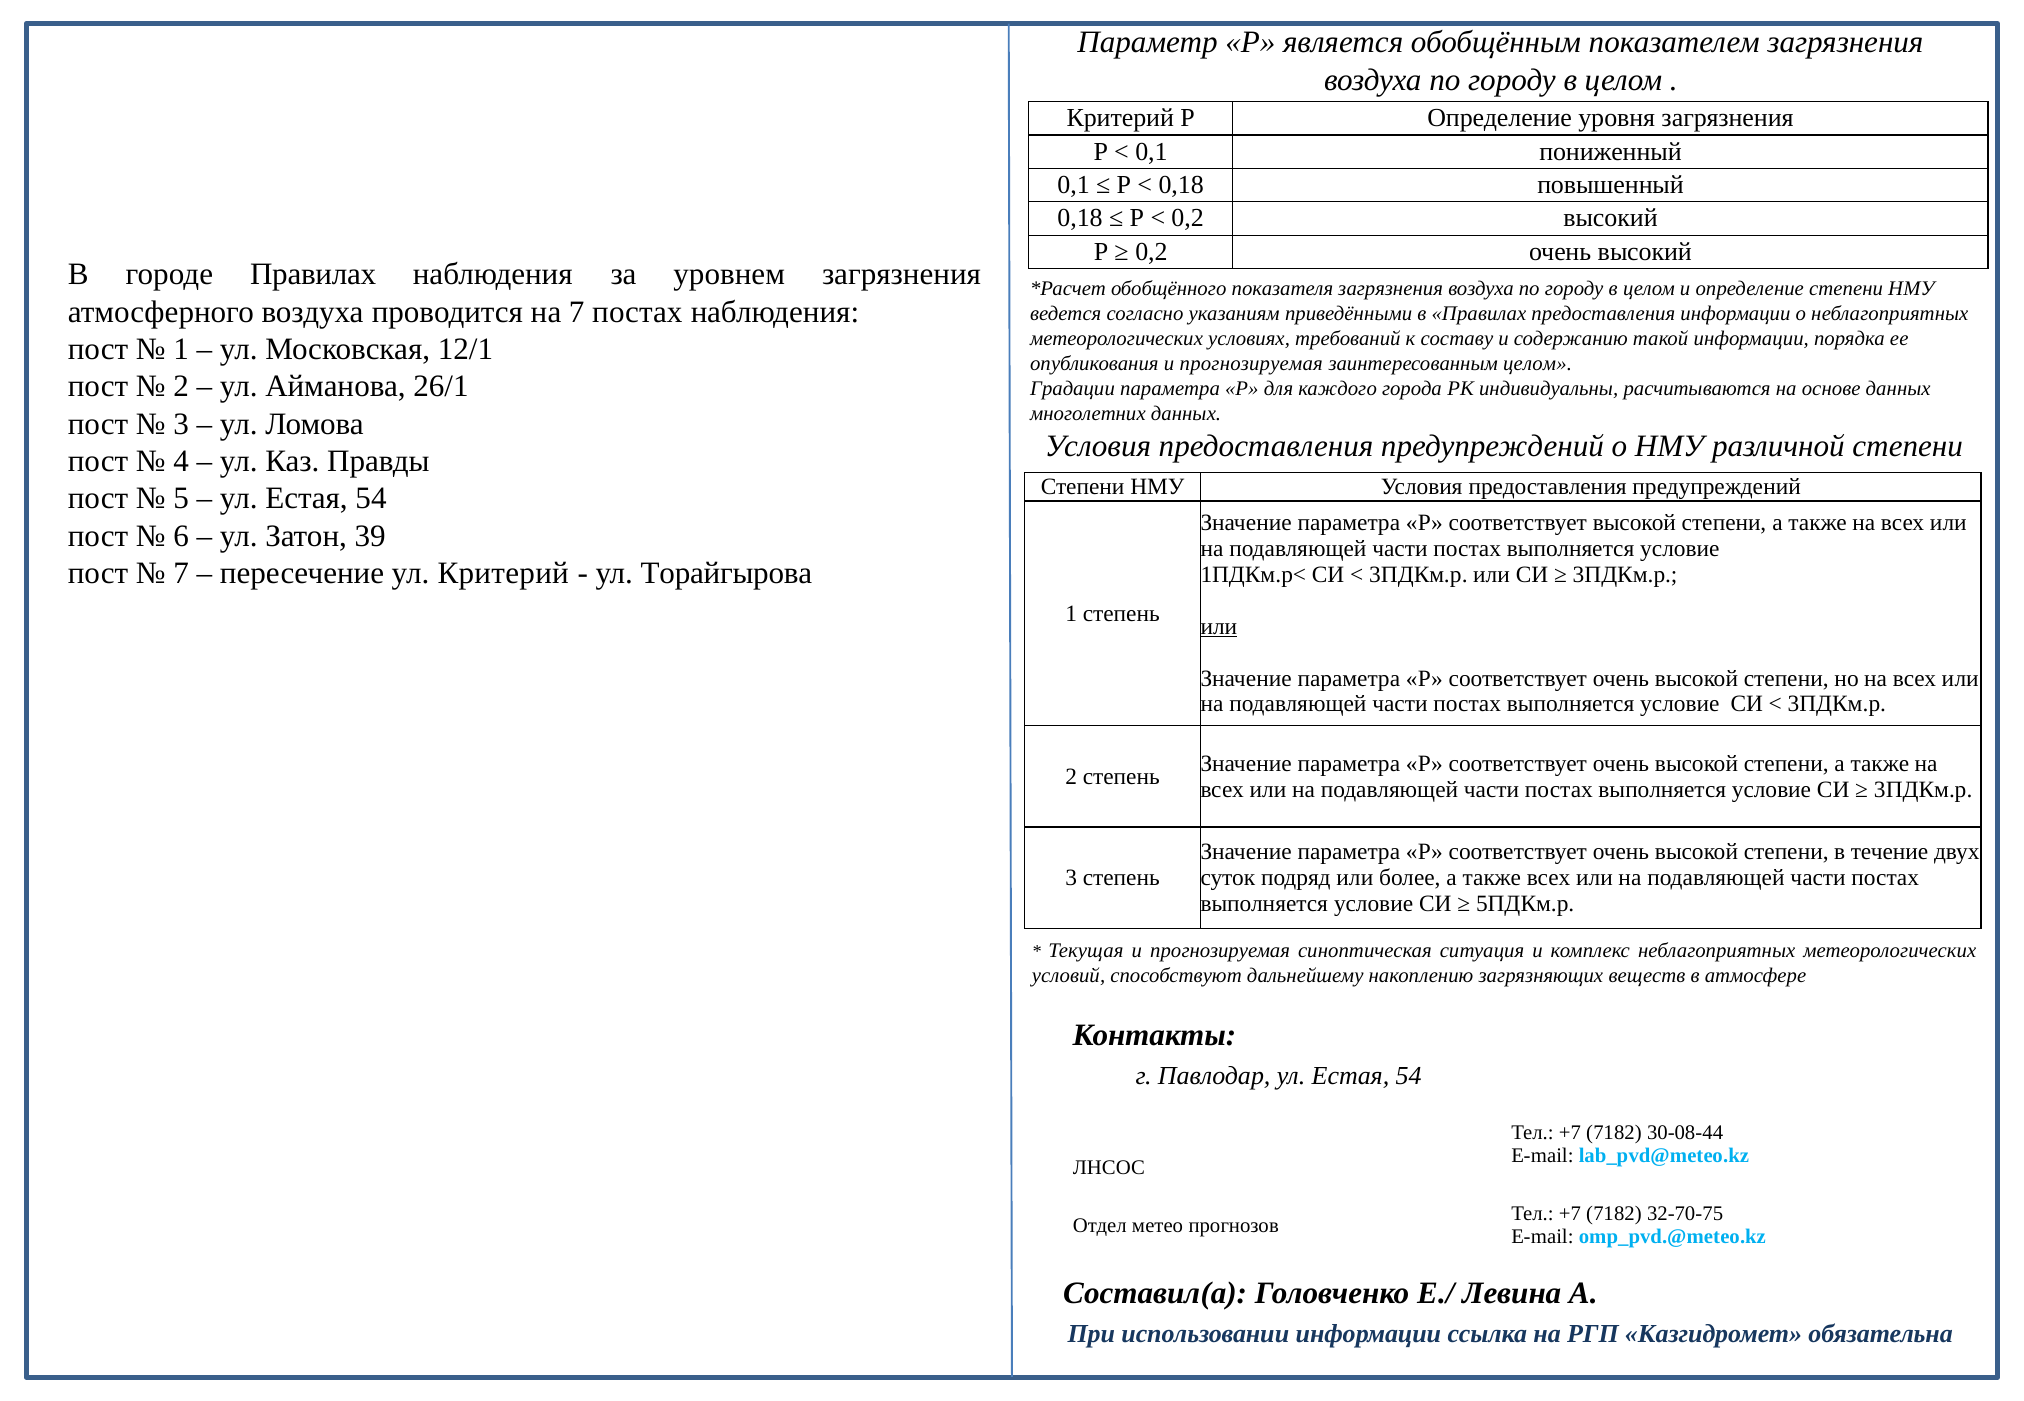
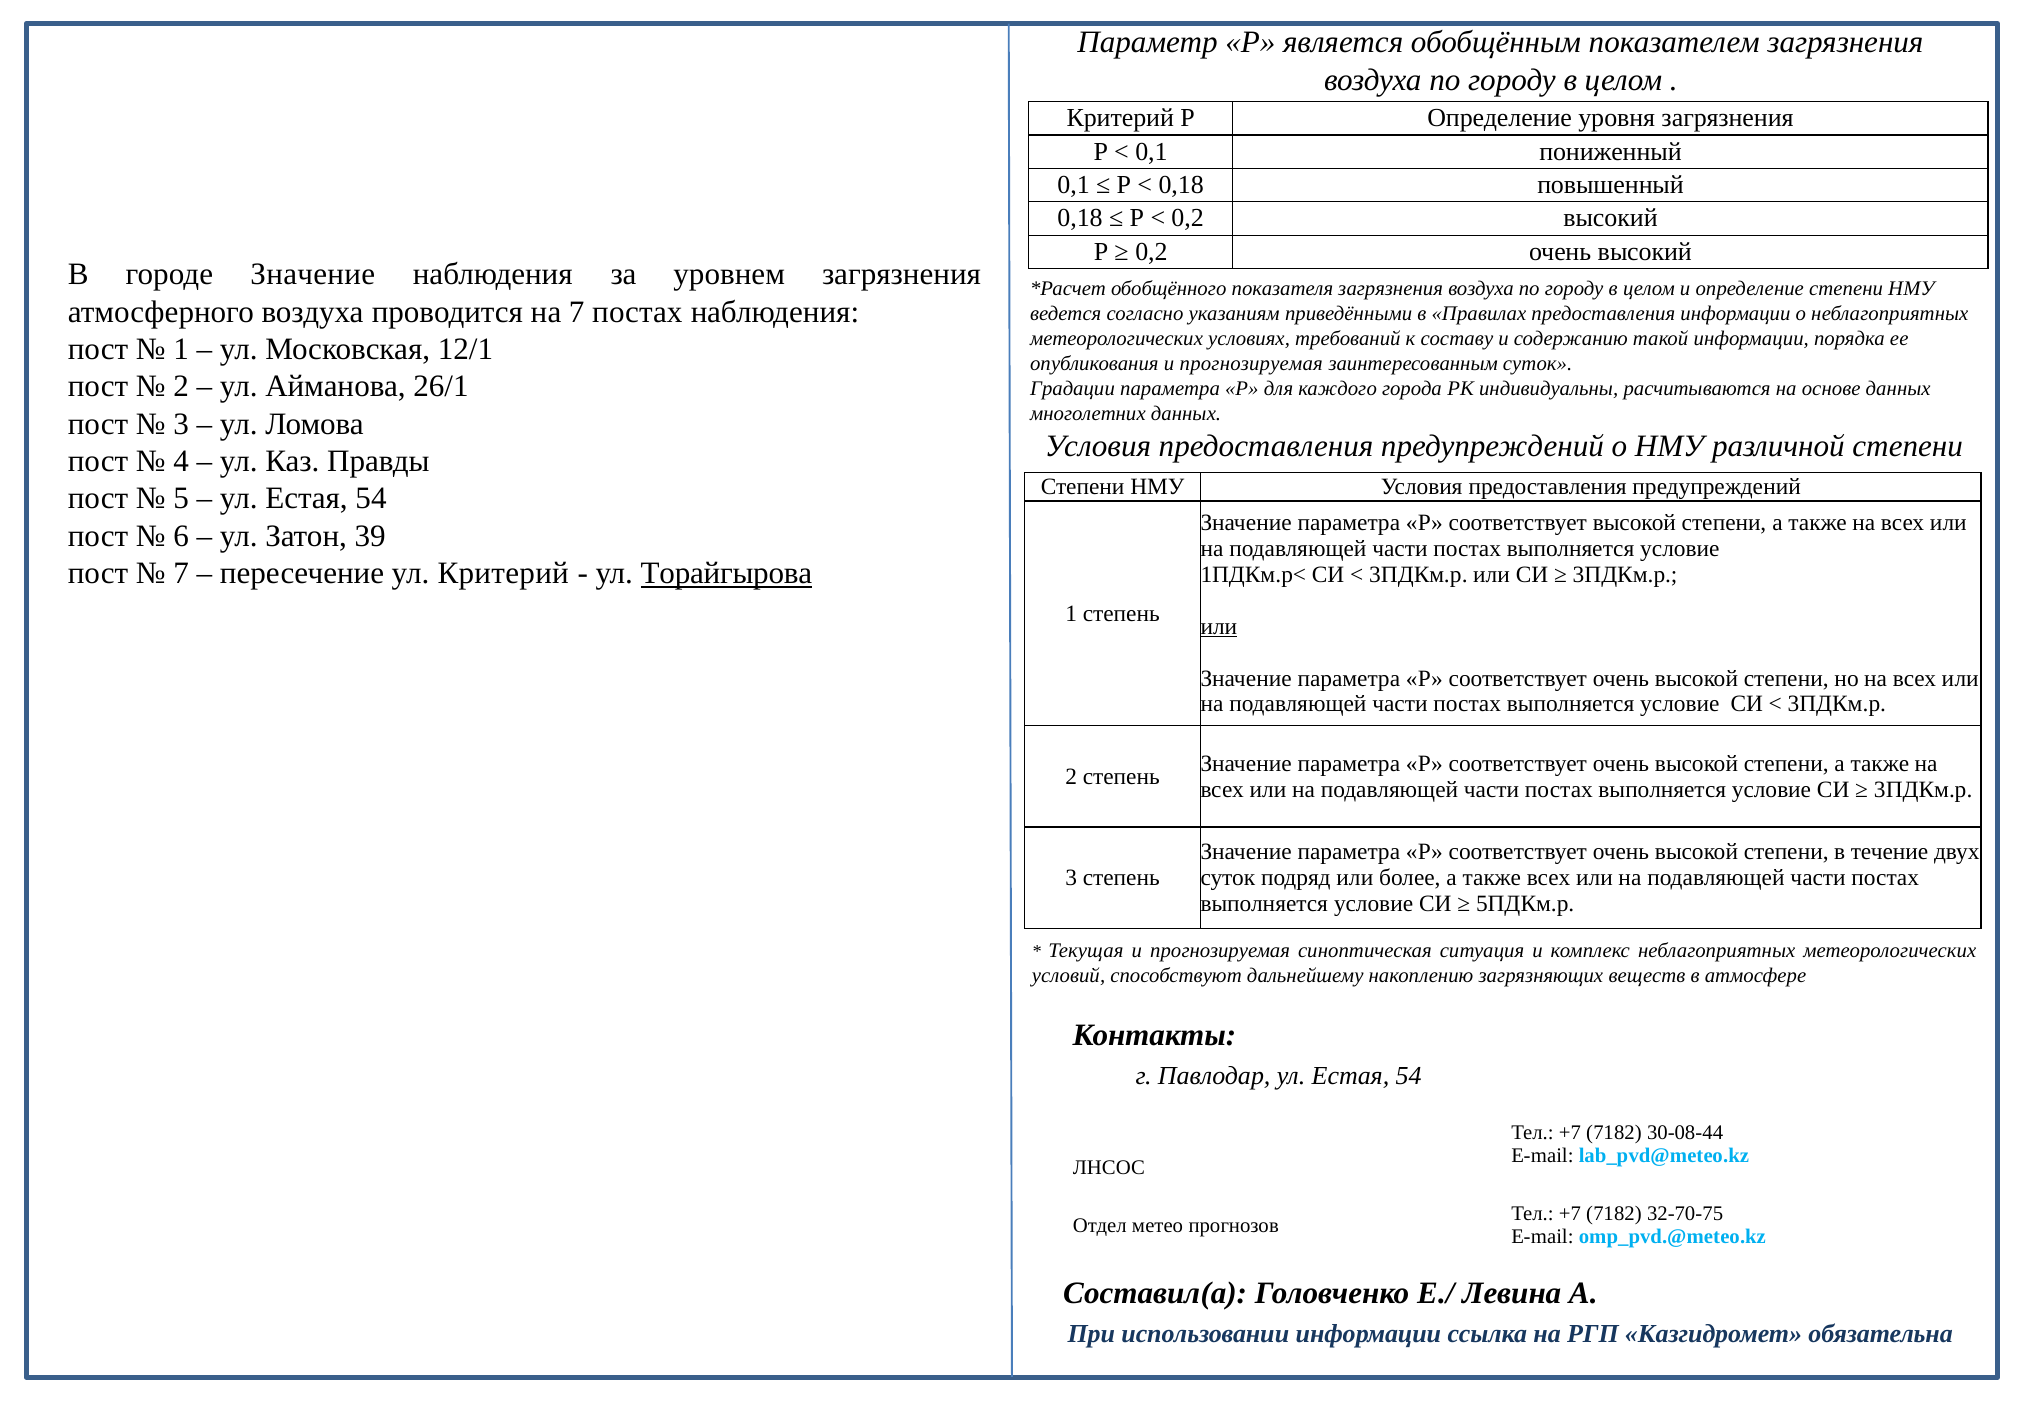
городе Правилах: Правилах -> Значение
заинтересованным целом: целом -> суток
Торайгырова underline: none -> present
